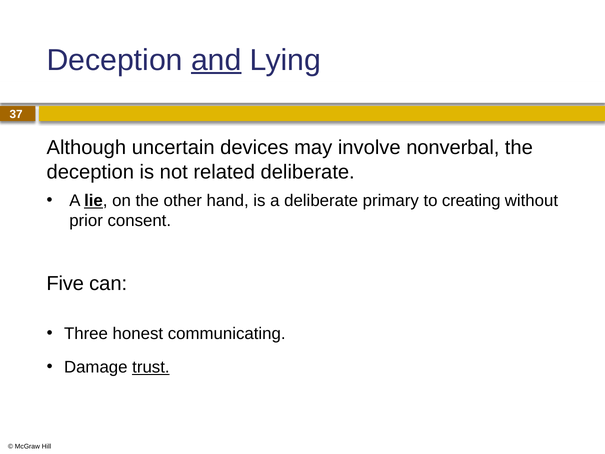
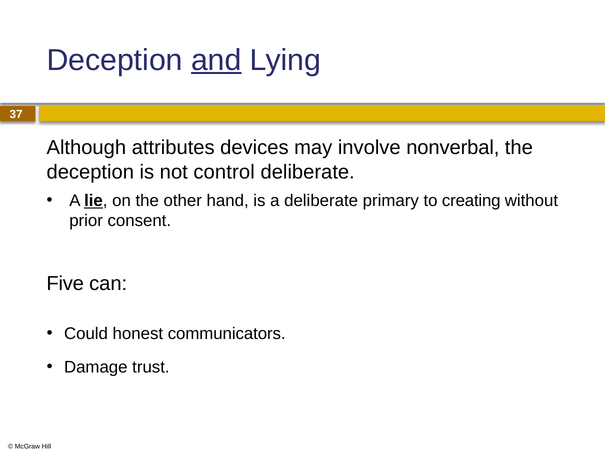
uncertain: uncertain -> attributes
related: related -> control
Three: Three -> Could
communicating: communicating -> communicators
trust underline: present -> none
